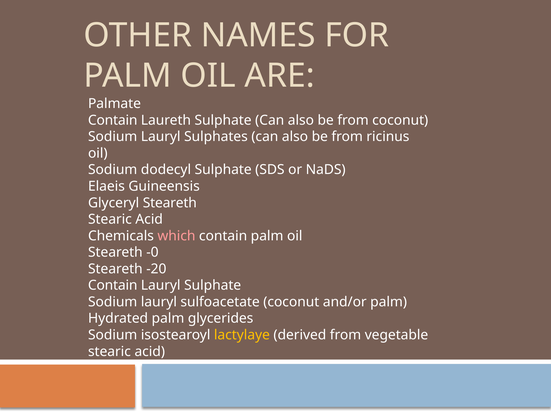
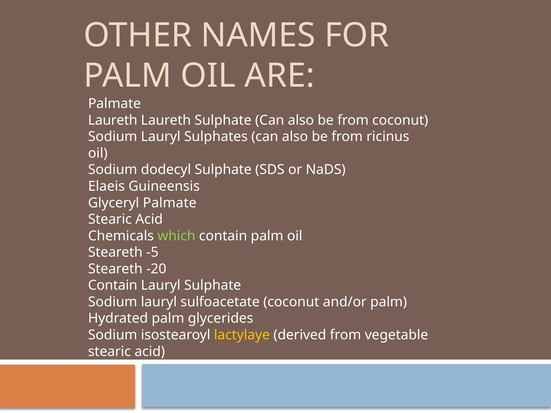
Contain at (113, 120): Contain -> Laureth
Glyceryl Steareth: Steareth -> Palmate
which colour: pink -> light green
-0: -0 -> -5
